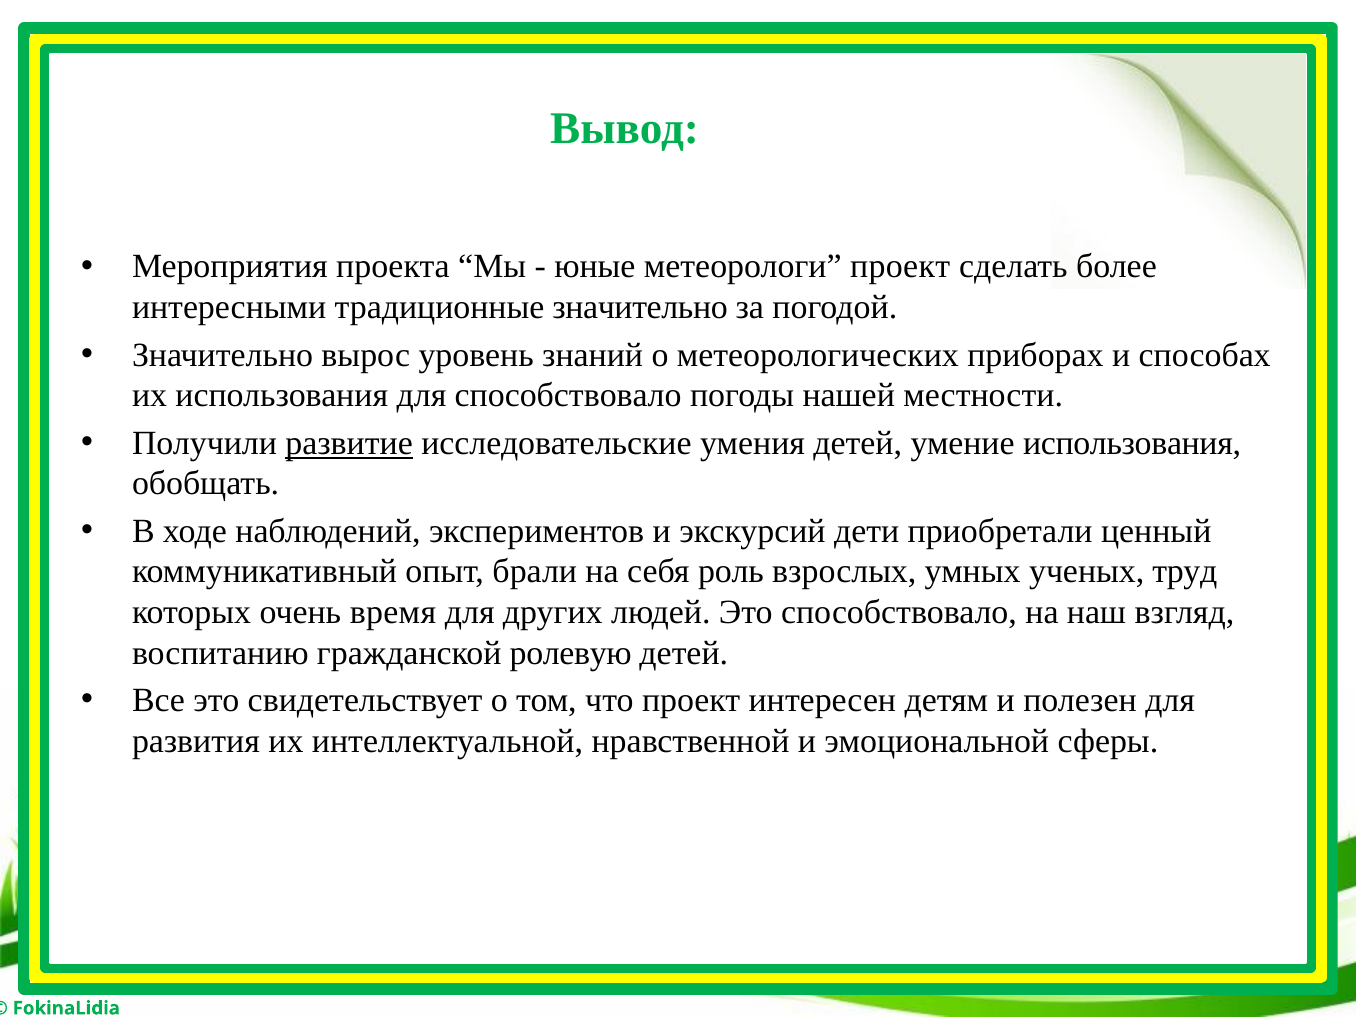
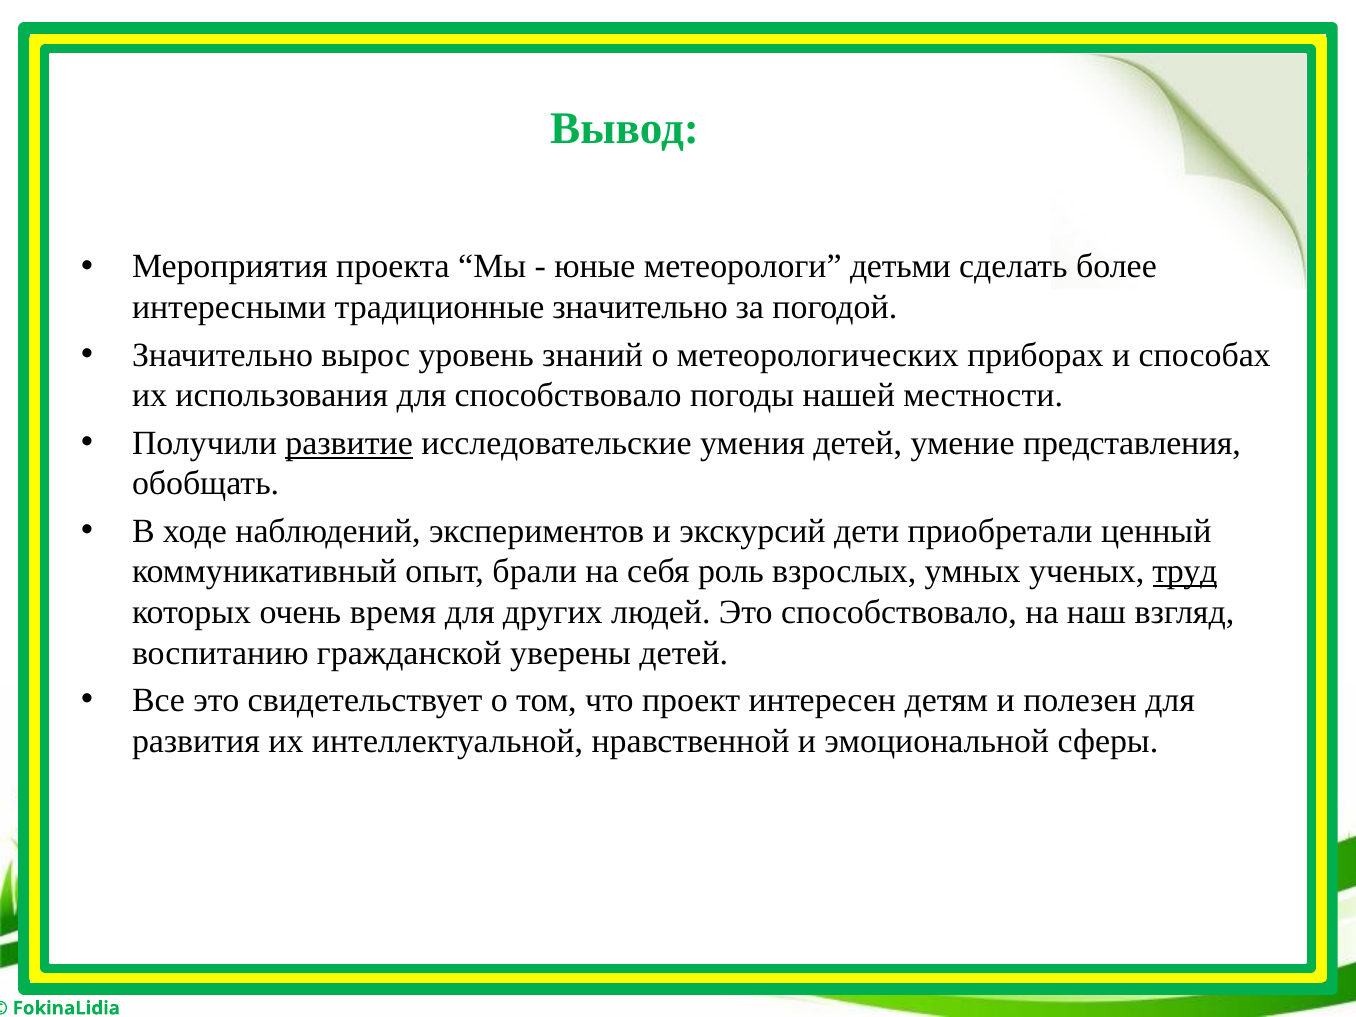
метеорологи проект: проект -> детьми
умение использования: использования -> представления
труд underline: none -> present
ролевую: ролевую -> уверены
